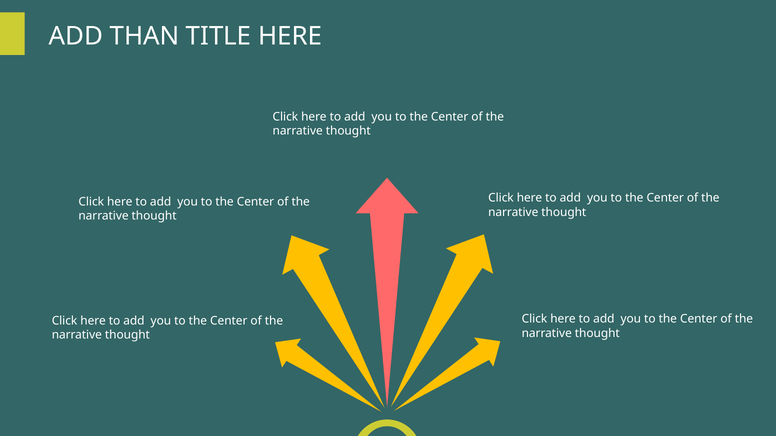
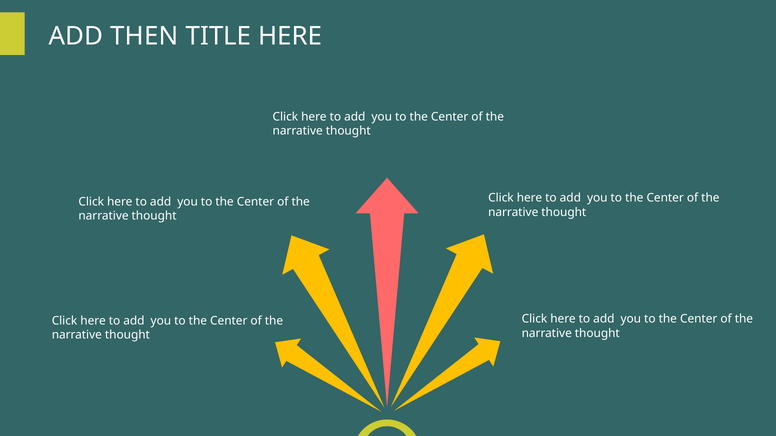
THAN: THAN -> THEN
